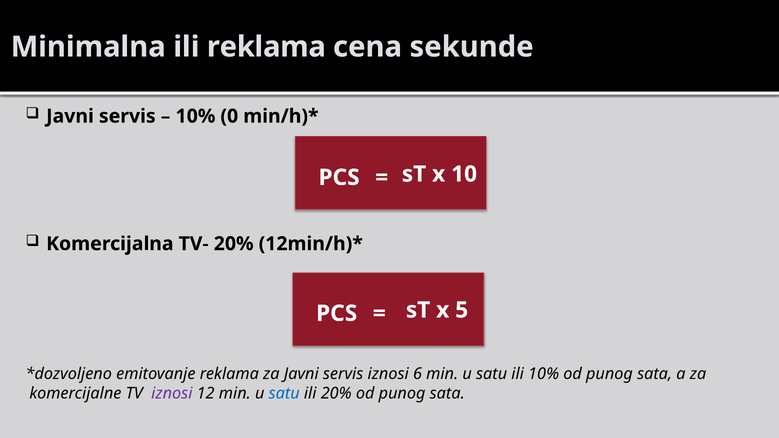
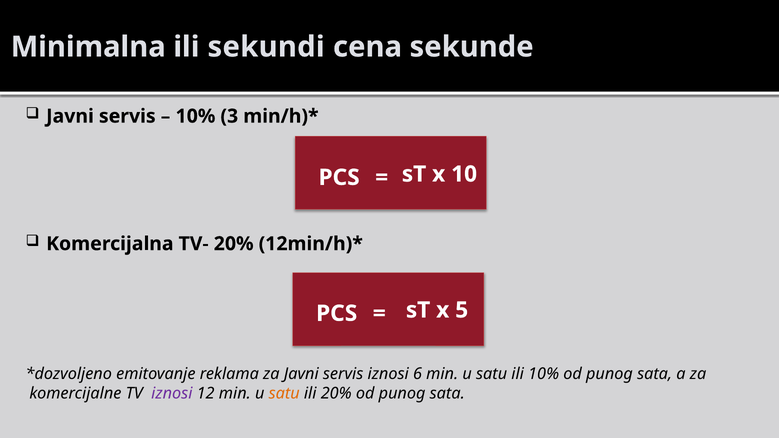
ili reklama: reklama -> sekundi
0: 0 -> 3
satu at (284, 394) colour: blue -> orange
